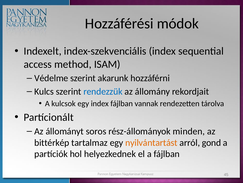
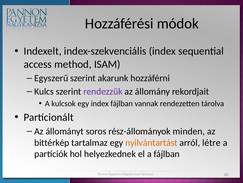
Védelme: Védelme -> Egyszerű
rendezzük colour: blue -> purple
gond: gond -> létre
